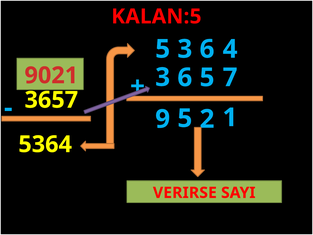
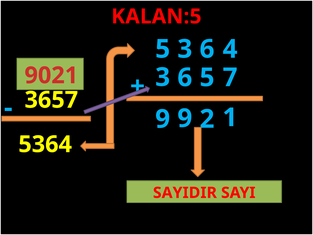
9 5: 5 -> 9
VERIRSE: VERIRSE -> SAYIDIR
